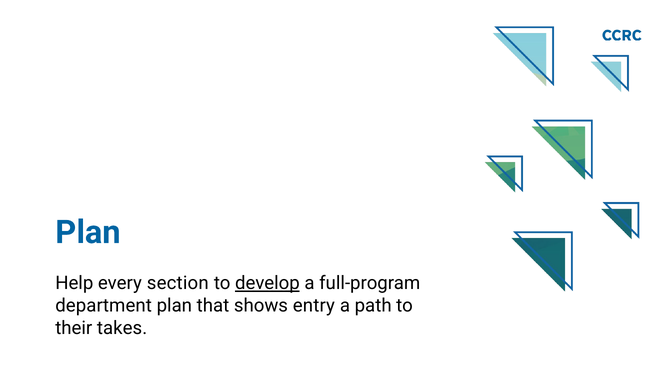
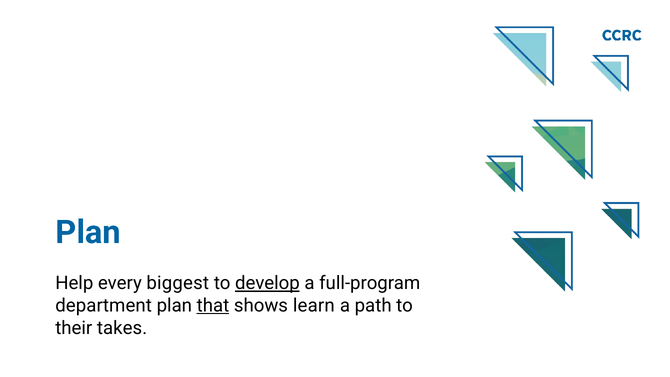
section: section -> biggest
that underline: none -> present
entry: entry -> learn
